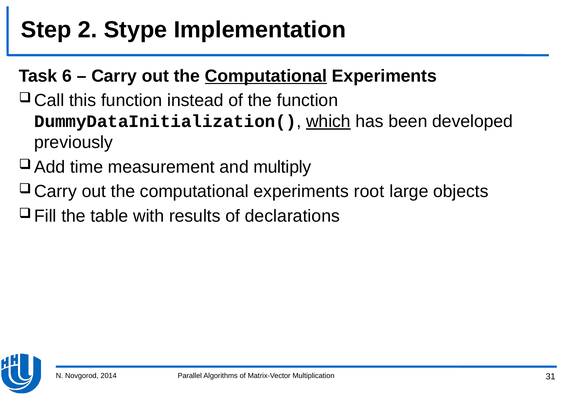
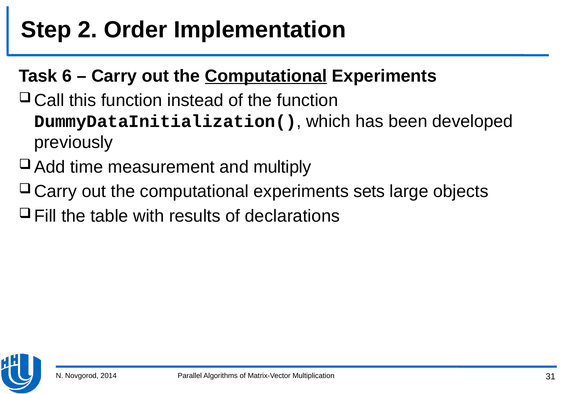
Stype: Stype -> Order
which underline: present -> none
root: root -> sets
